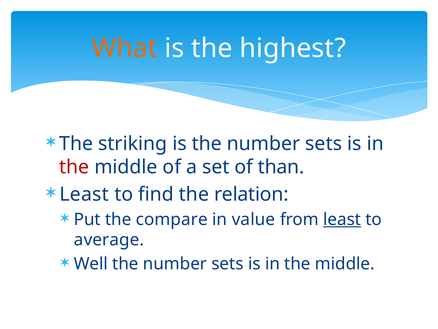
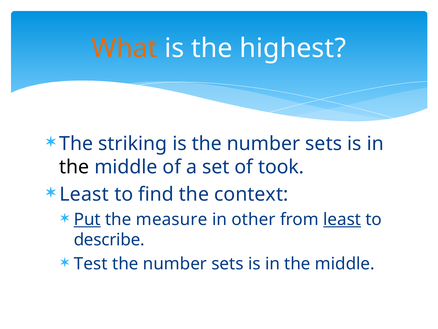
the at (74, 167) colour: red -> black
than: than -> took
relation: relation -> context
Put underline: none -> present
compare: compare -> measure
value: value -> other
average: average -> describe
Well: Well -> Test
